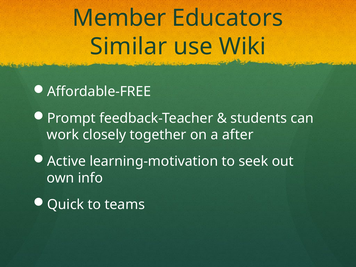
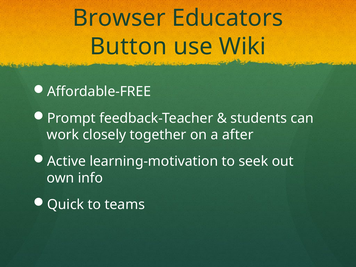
Member: Member -> Browser
Similar: Similar -> Button
